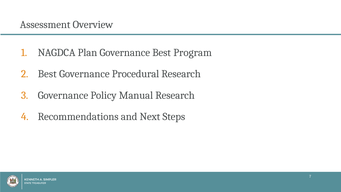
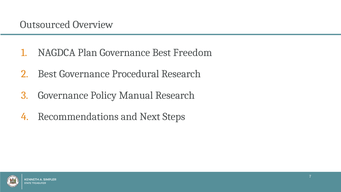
Assessment: Assessment -> Outsourced
Program: Program -> Freedom
